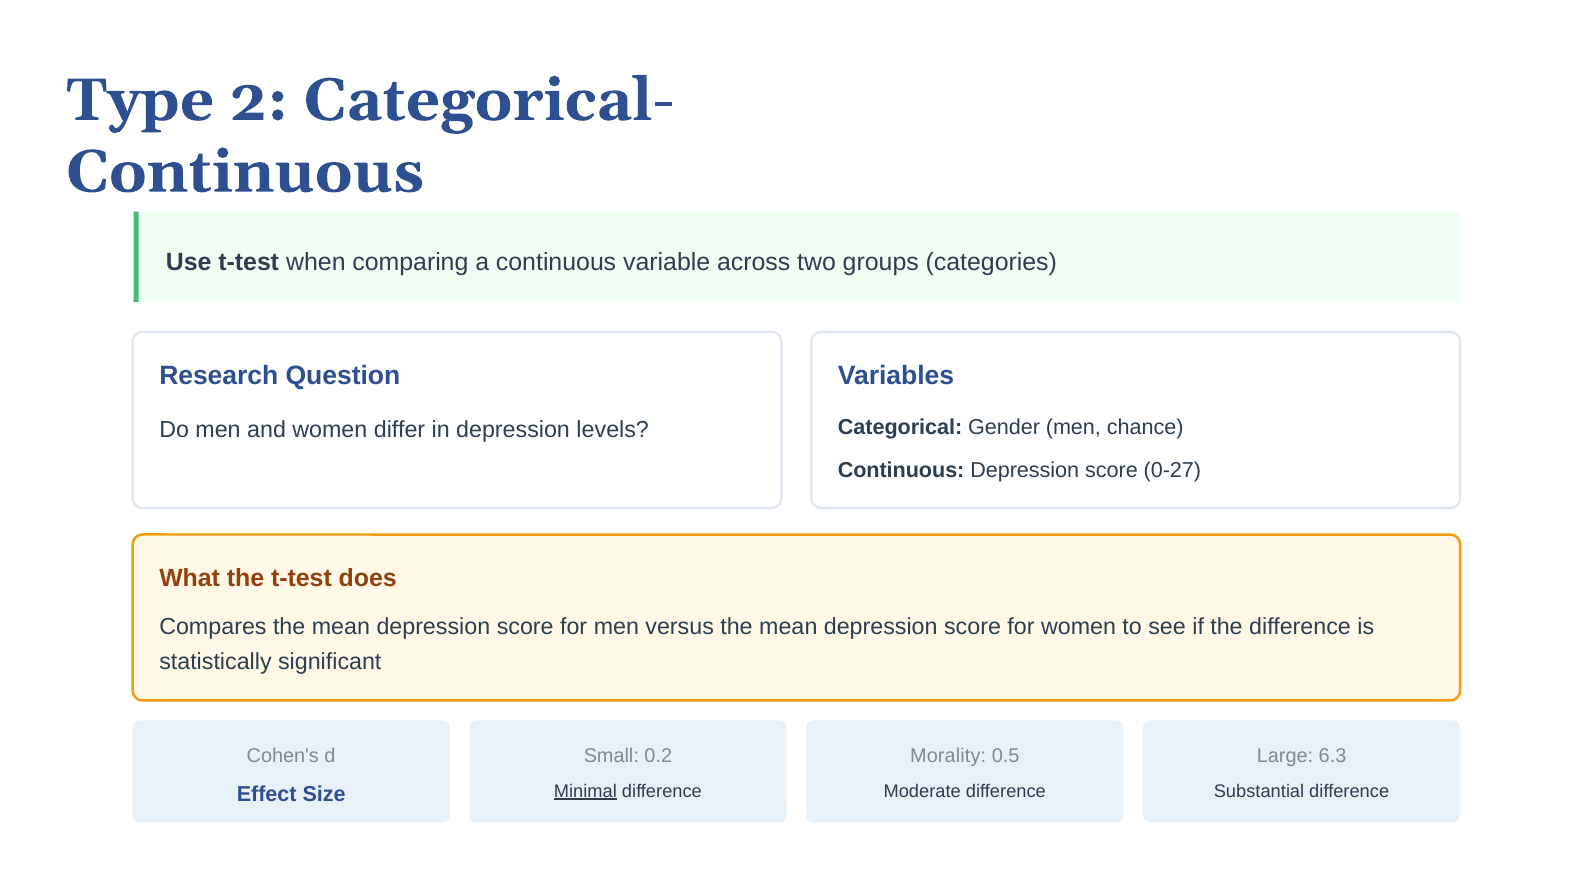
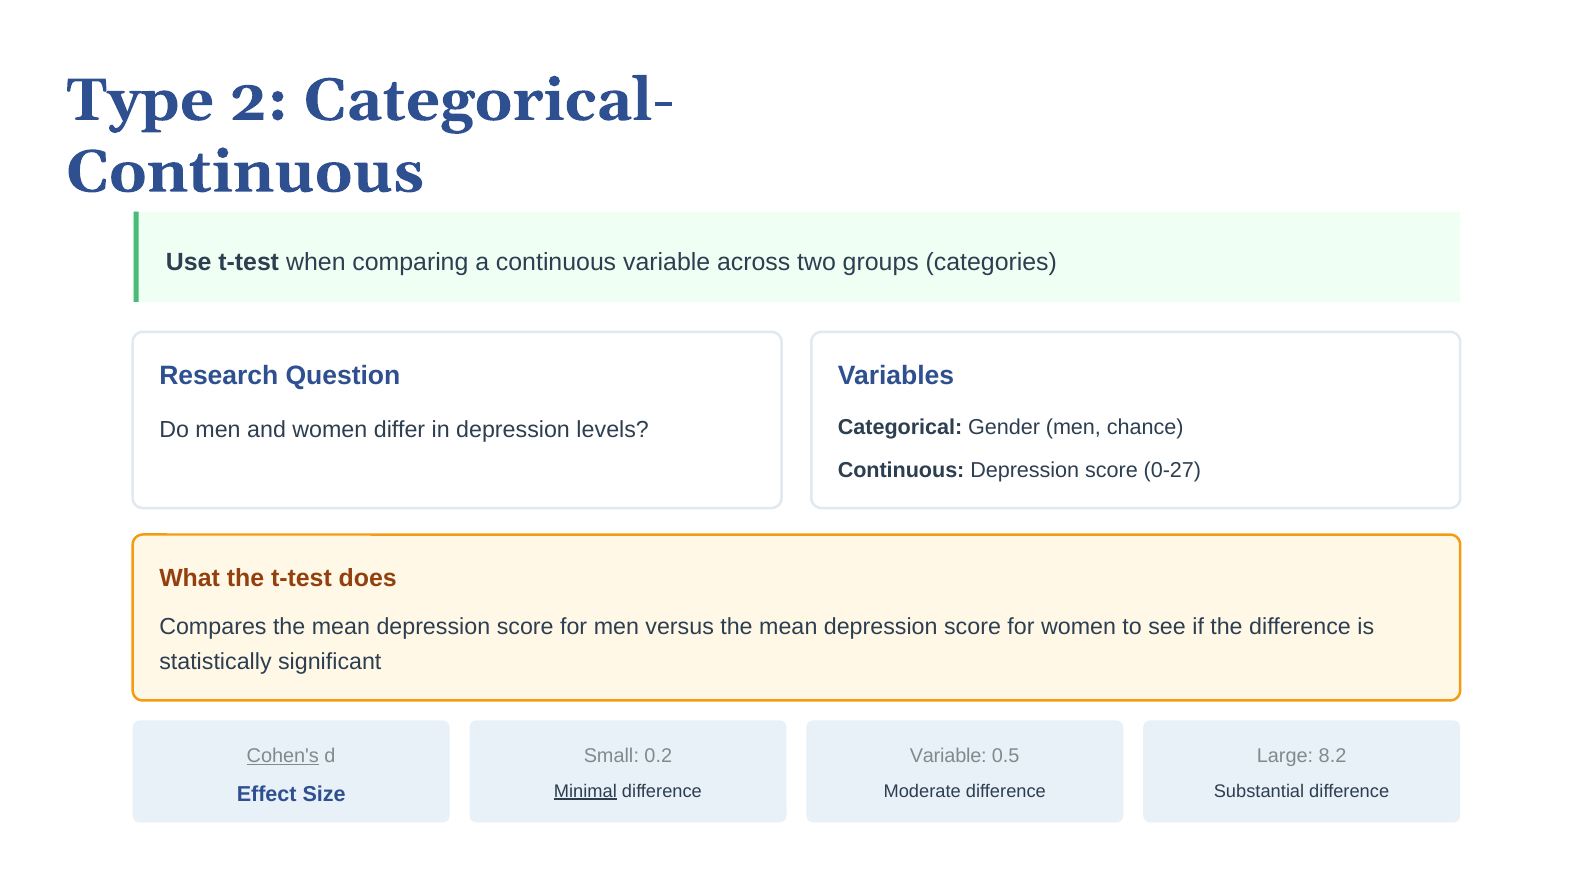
Cohen's underline: none -> present
Morality at (948, 756): Morality -> Variable
6.3: 6.3 -> 8.2
